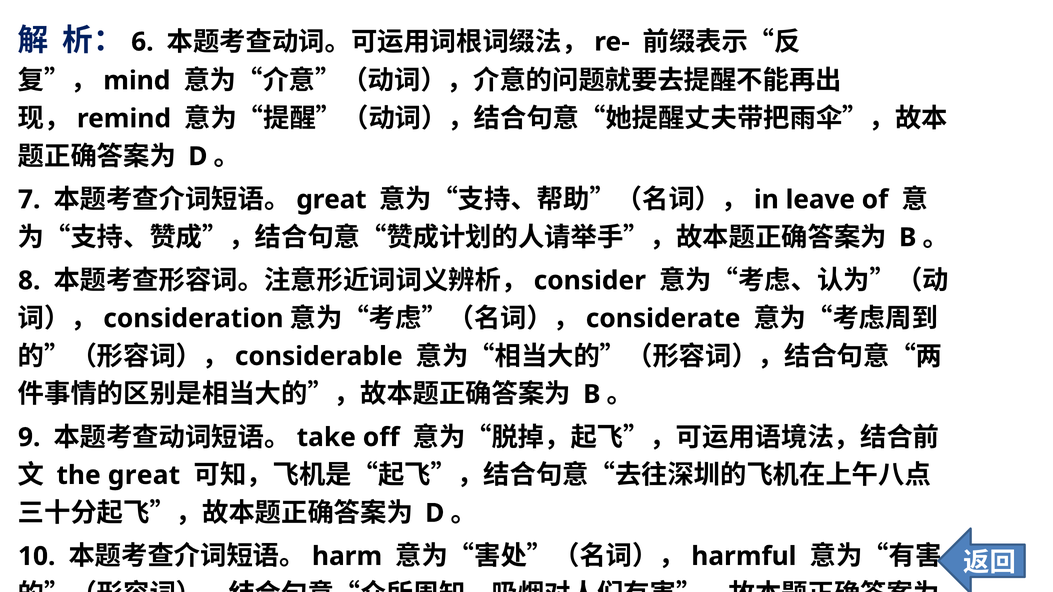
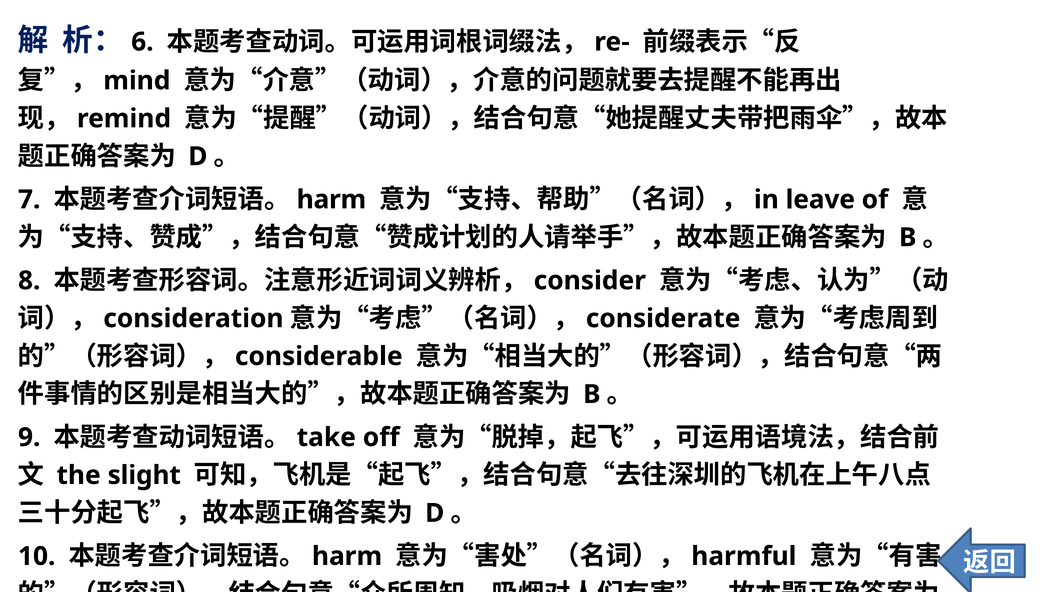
great at (331, 200): great -> harm
the great: great -> slight
